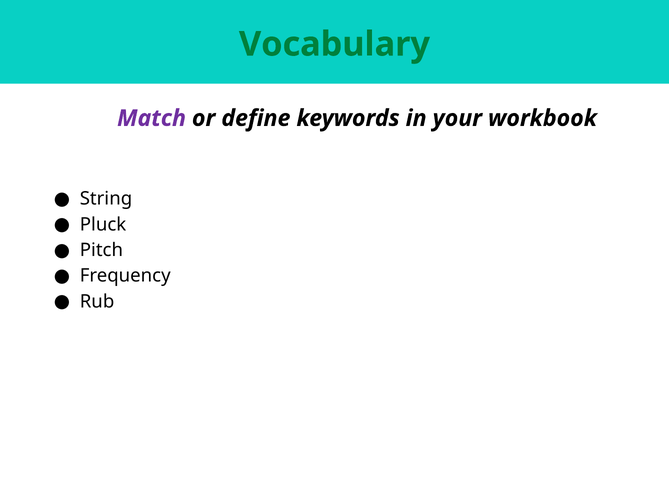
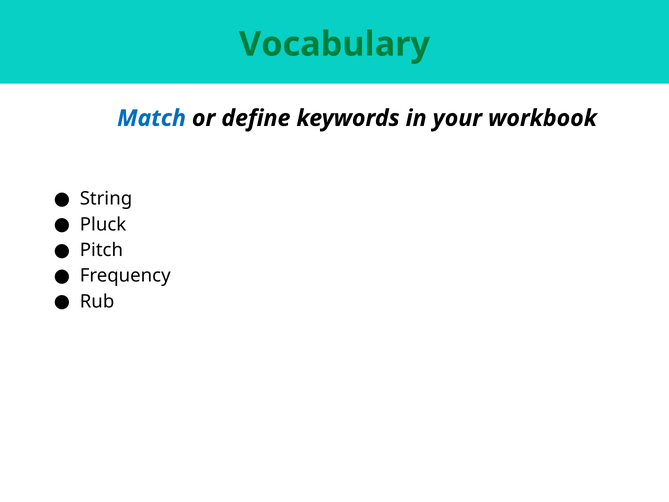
Match colour: purple -> blue
